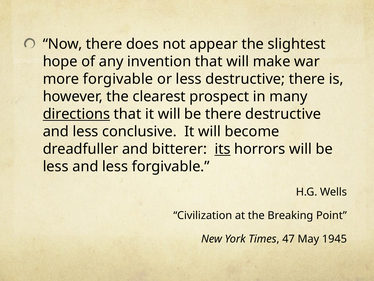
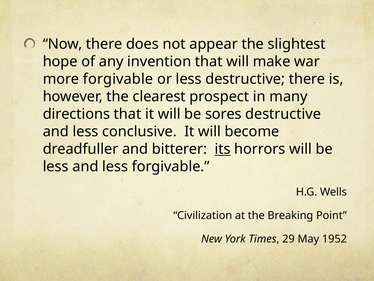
directions underline: present -> none
be there: there -> sores
47: 47 -> 29
1945: 1945 -> 1952
